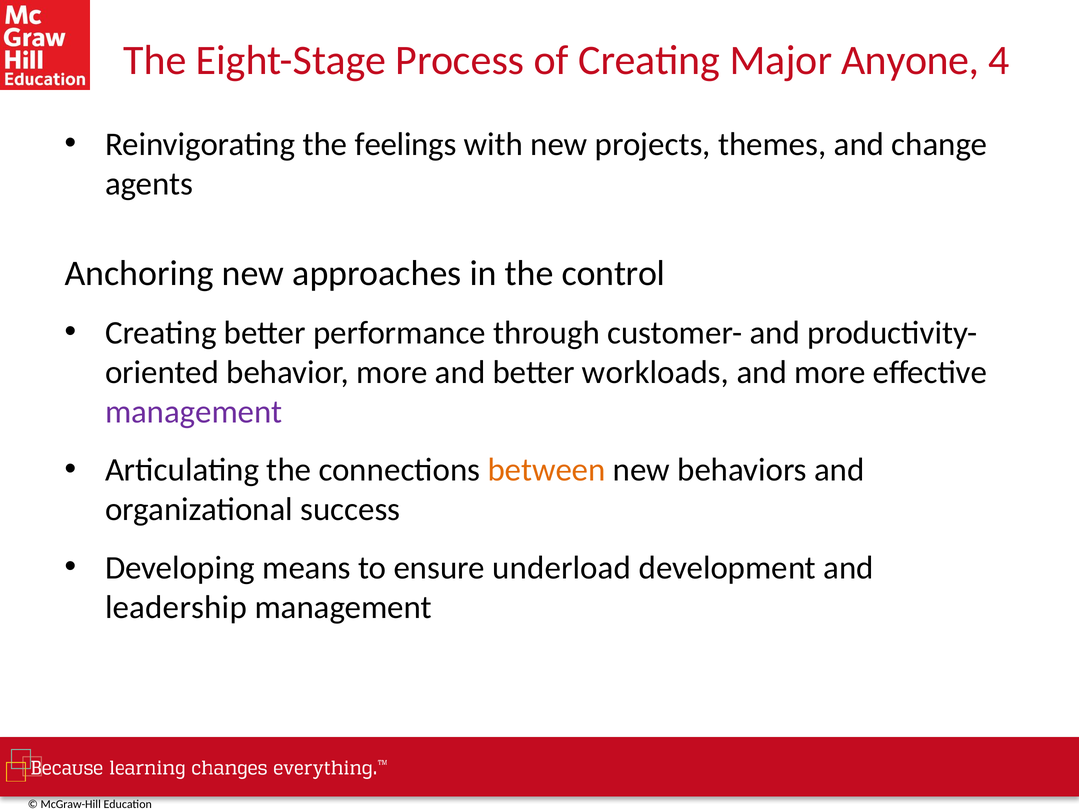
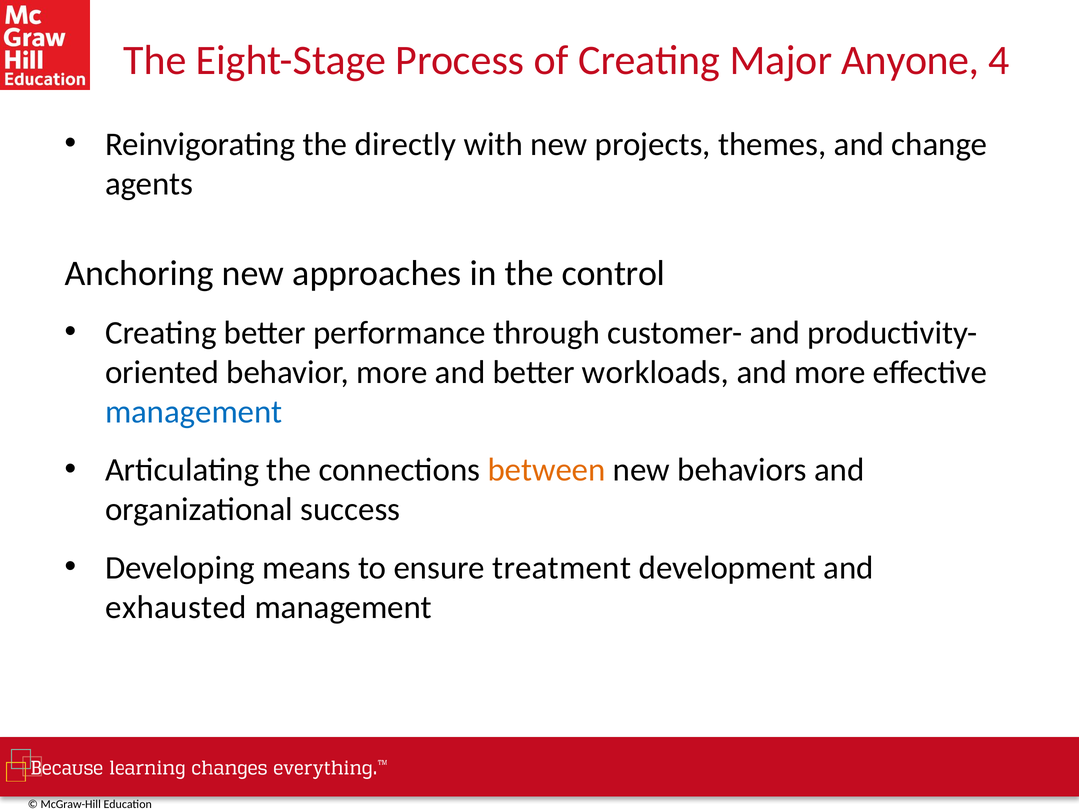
feelings: feelings -> directly
management at (194, 412) colour: purple -> blue
underload: underload -> treatment
leadership: leadership -> exhausted
